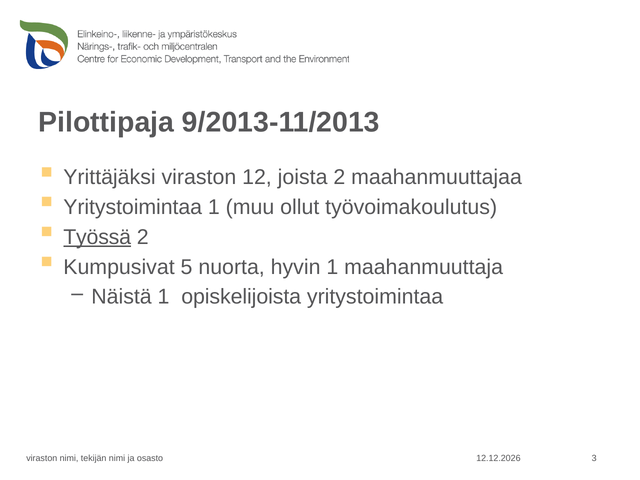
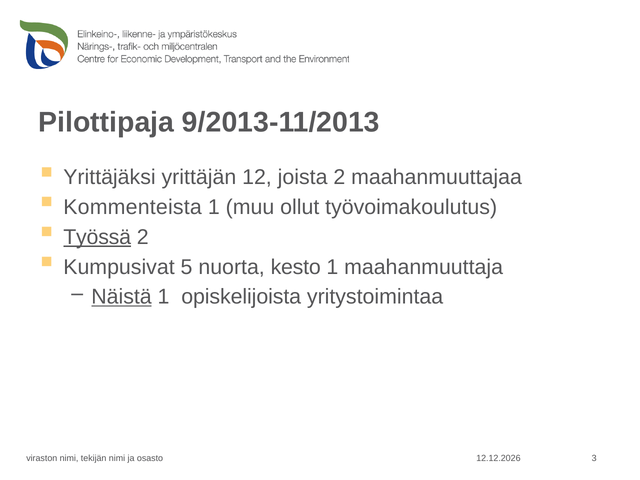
Yrittäjäksi viraston: viraston -> yrittäjän
Yritystoimintaa at (133, 207): Yritystoimintaa -> Kommenteista
hyvin: hyvin -> kesto
Näistä underline: none -> present
